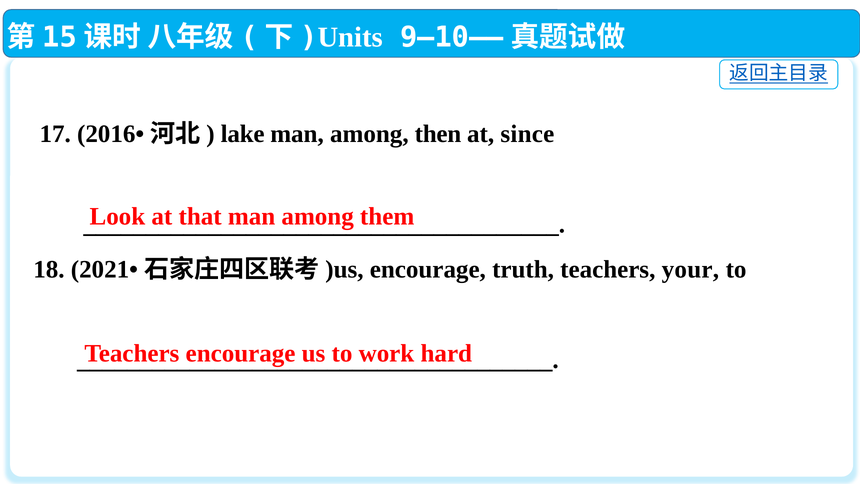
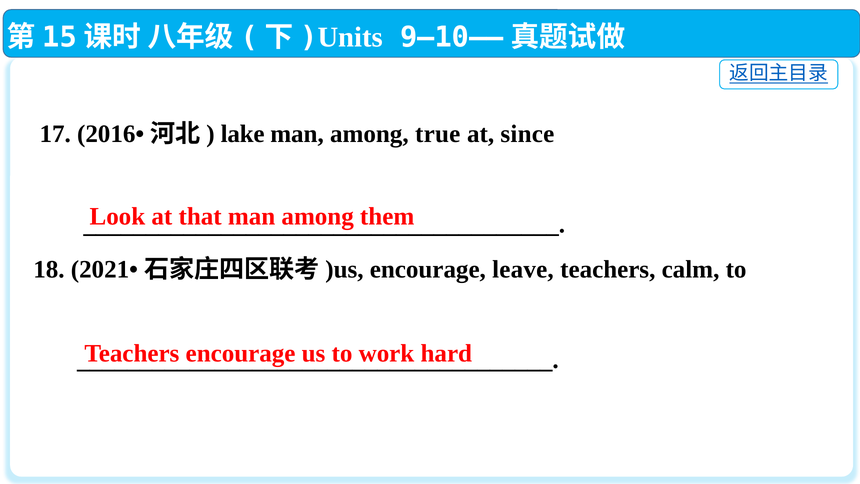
then: then -> true
truth: truth -> leave
your: your -> calm
